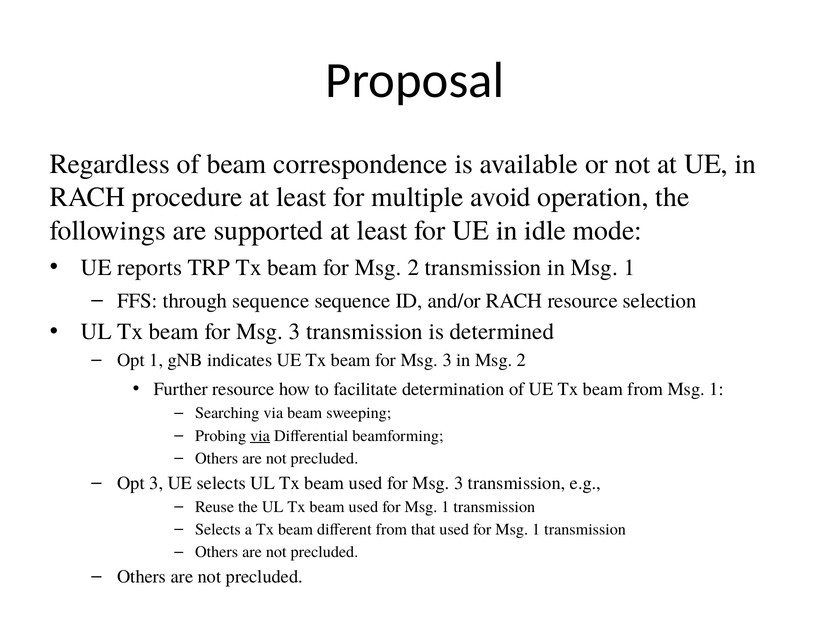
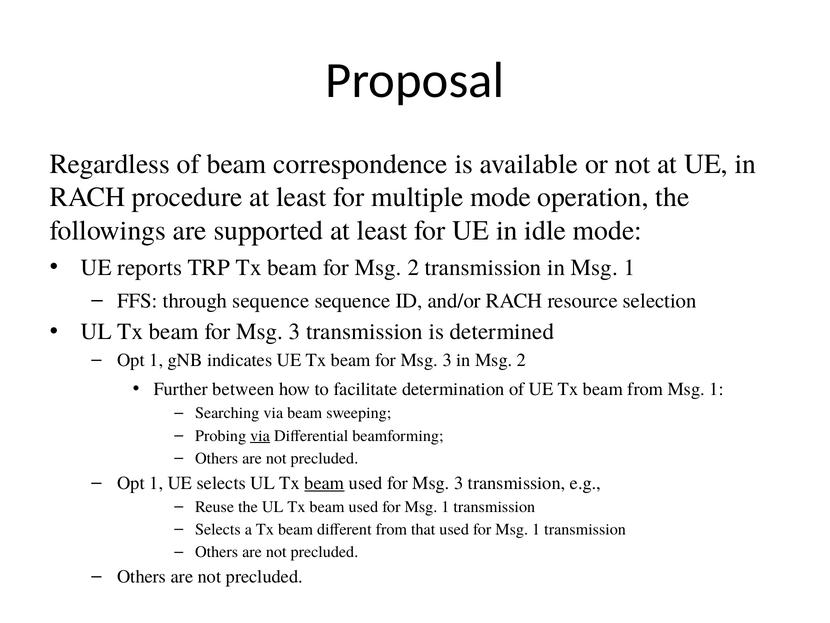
multiple avoid: avoid -> mode
Further resource: resource -> between
3 at (156, 483): 3 -> 1
beam at (324, 483) underline: none -> present
